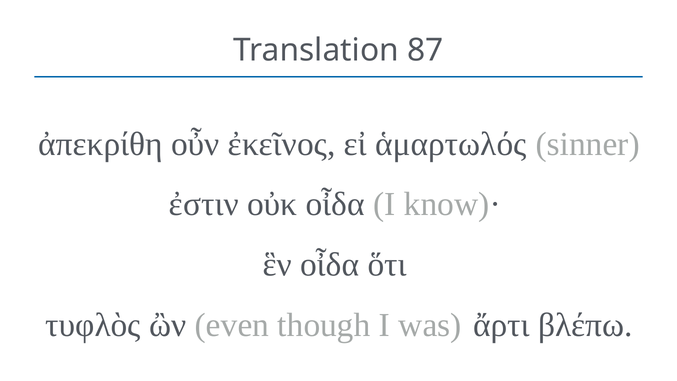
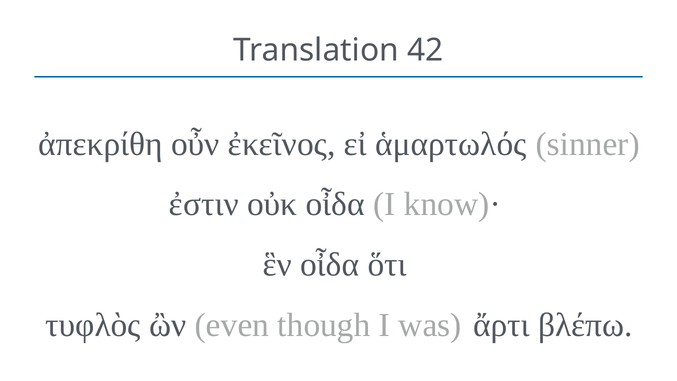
87: 87 -> 42
